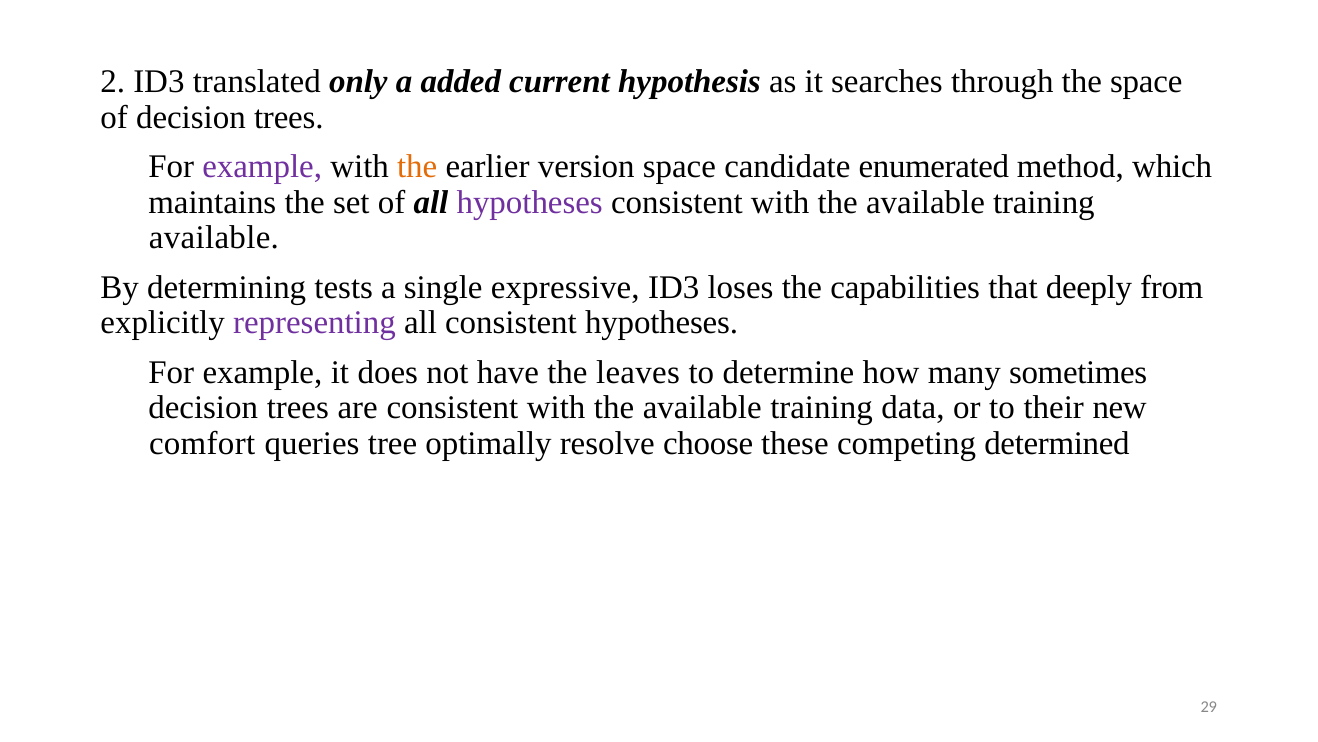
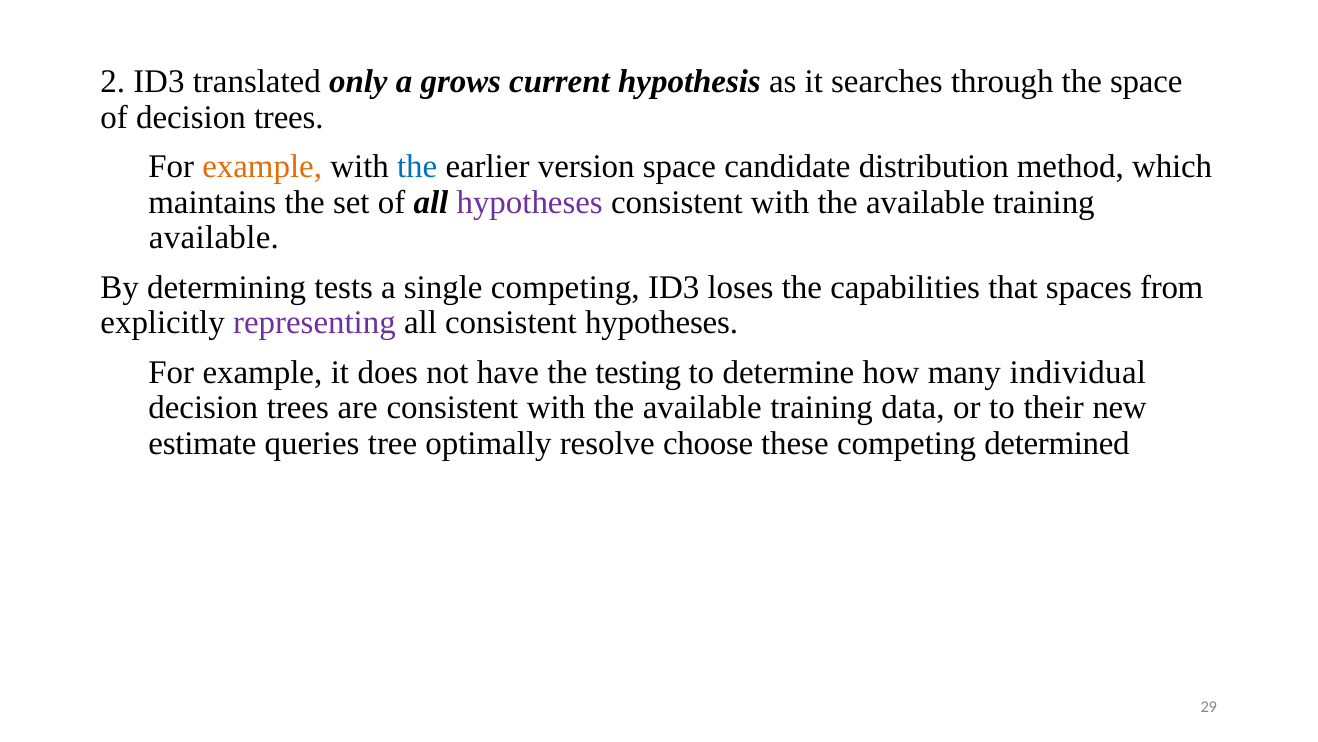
added: added -> grows
example at (262, 166) colour: purple -> orange
the at (417, 166) colour: orange -> blue
enumerated: enumerated -> distribution
single expressive: expressive -> competing
deeply: deeply -> spaces
leaves: leaves -> testing
sometimes: sometimes -> individual
comfort: comfort -> estimate
